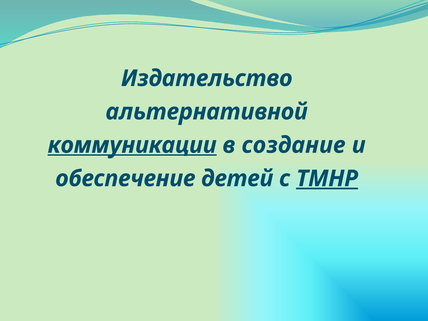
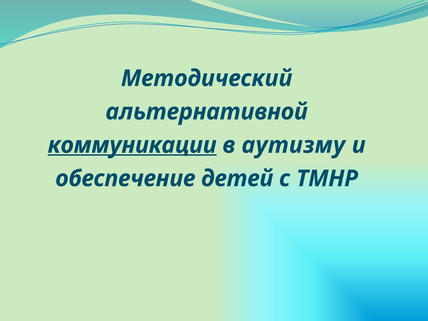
Издательство: Издательство -> Методический
создание: создание -> аутизму
ТМНР underline: present -> none
